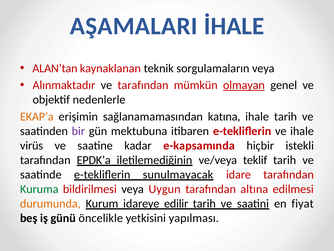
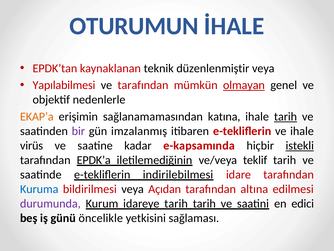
AŞAMALARI: AŞAMALARI -> OTURUMUN
ALAN’tan: ALAN’tan -> EPDK’tan
sorgulamaların: sorgulamaların -> düzenlenmiştir
Alınmaktadır: Alınmaktadır -> Yapılabilmesi
tarih at (286, 116) underline: none -> present
mektubuna: mektubuna -> imzalanmış
istekli underline: none -> present
sunulmayacak: sunulmayacak -> indirilebilmesi
Kuruma colour: green -> blue
Uygun: Uygun -> Açıdan
durumunda colour: orange -> purple
idareye edilir: edilir -> tarih
fiyat: fiyat -> edici
yapılması: yapılması -> sağlaması
